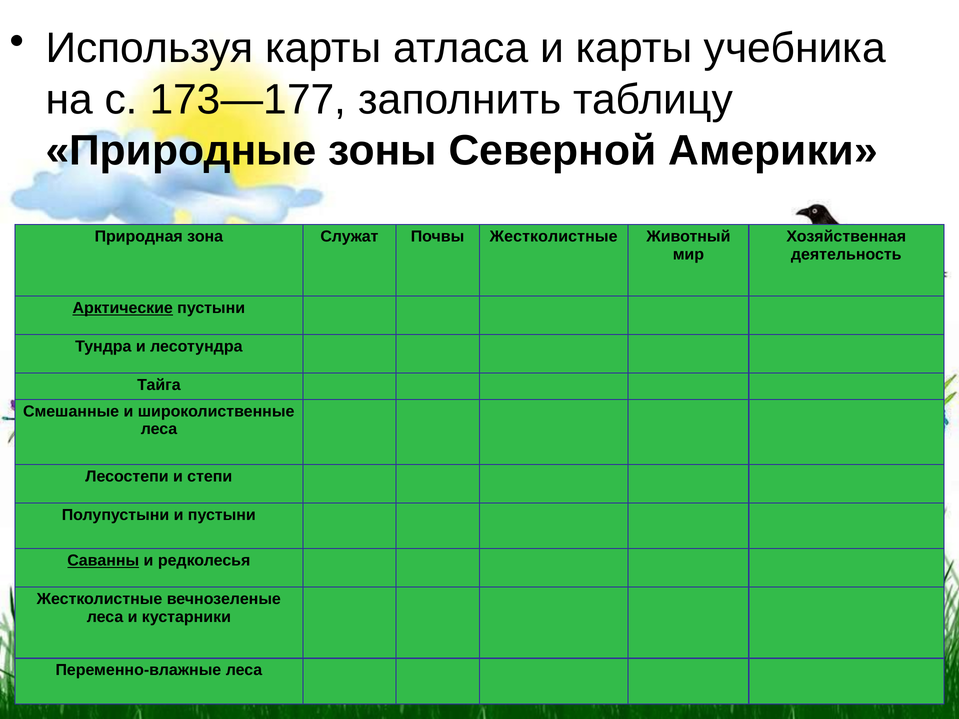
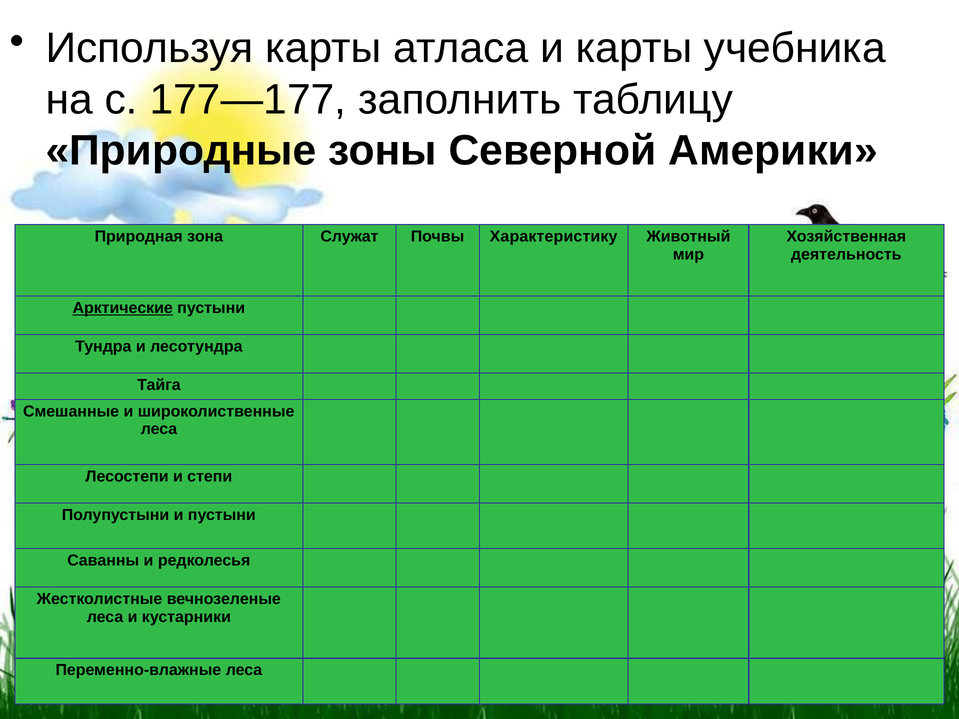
173—177: 173—177 -> 177—177
Почвы Жестколистные: Жестколистные -> Характеристику
Саванны underline: present -> none
